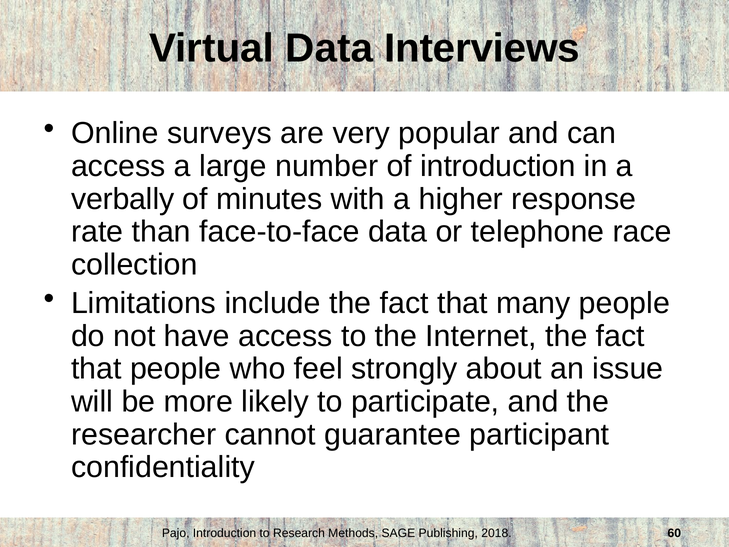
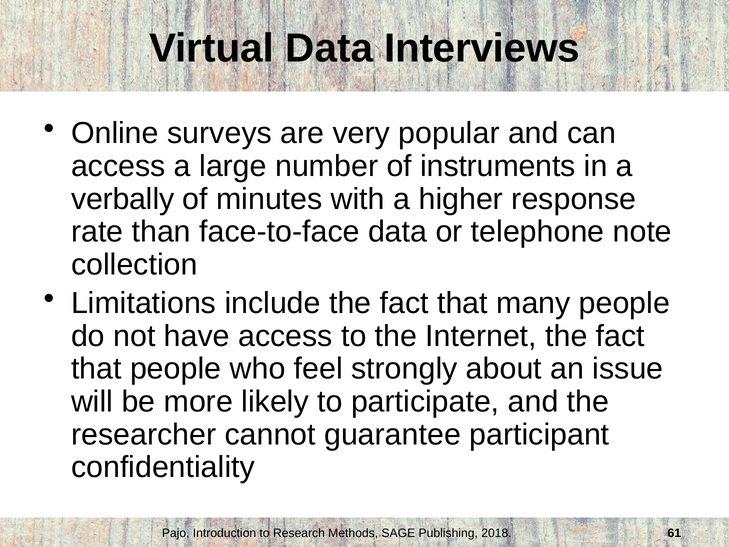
of introduction: introduction -> instruments
race: race -> note
60: 60 -> 61
